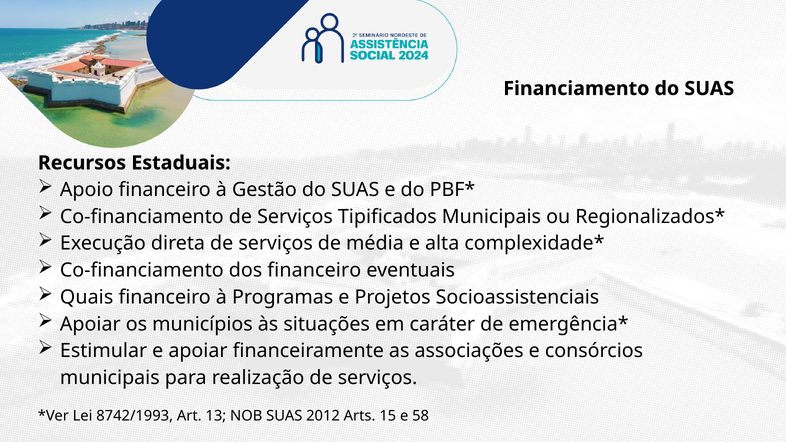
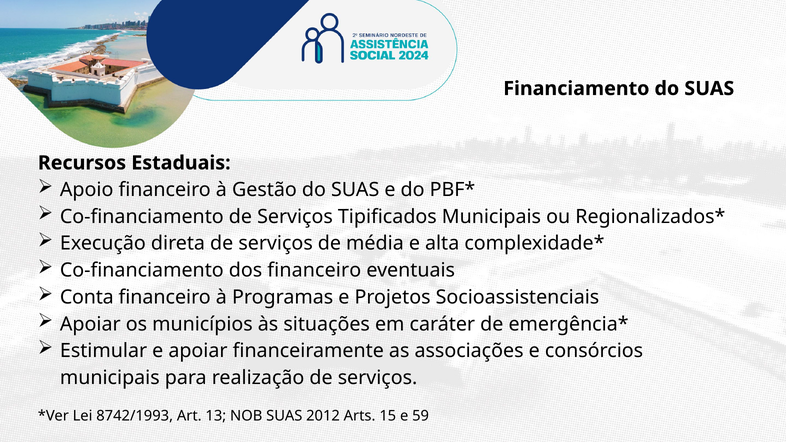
Quais: Quais -> Conta
58: 58 -> 59
